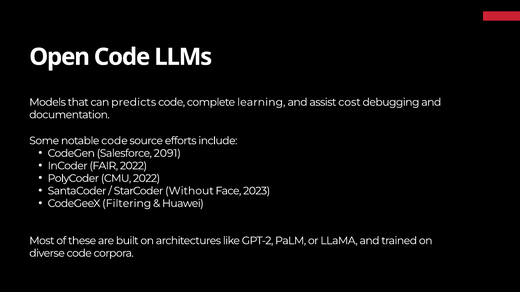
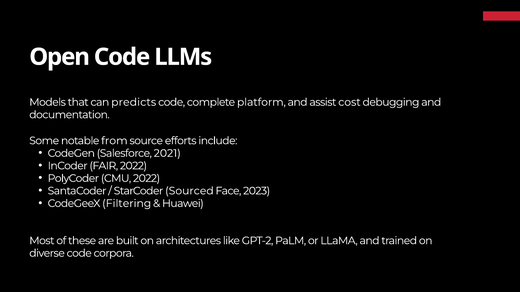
learning: learning -> platform
notable code: code -> from
2091: 2091 -> 2021
Without: Without -> Sourced
